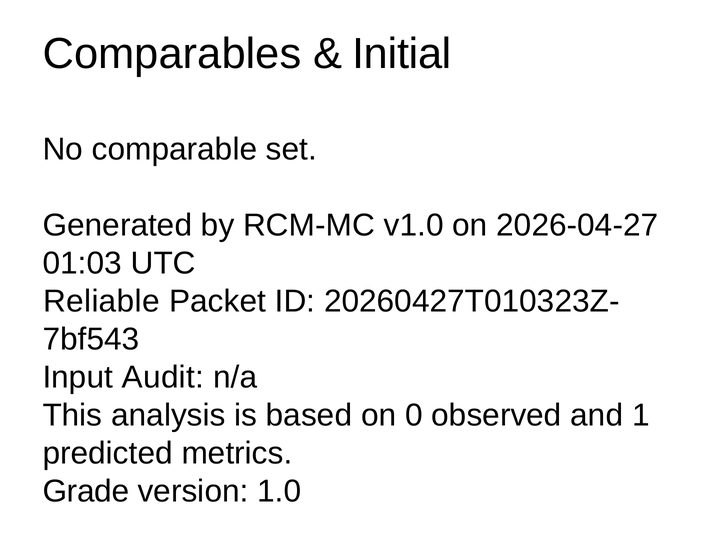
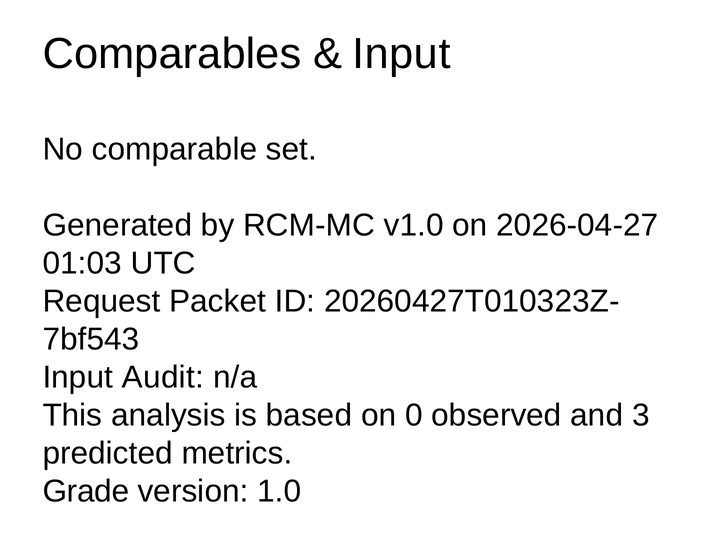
Initial at (402, 54): Initial -> Input
Reliable: Reliable -> Request
1: 1 -> 3
